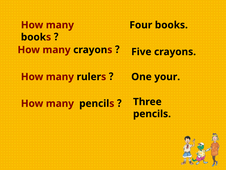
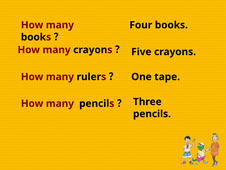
your: your -> tape
